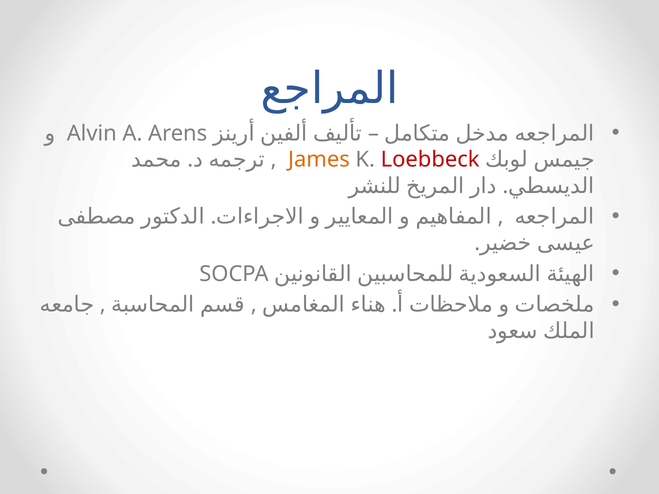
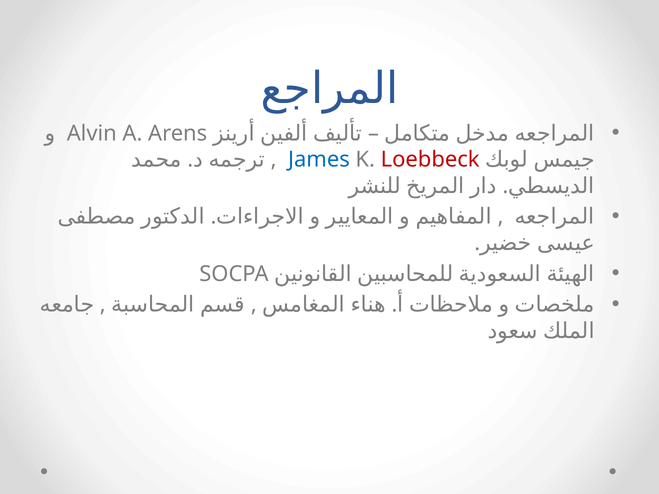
James colour: orange -> blue
